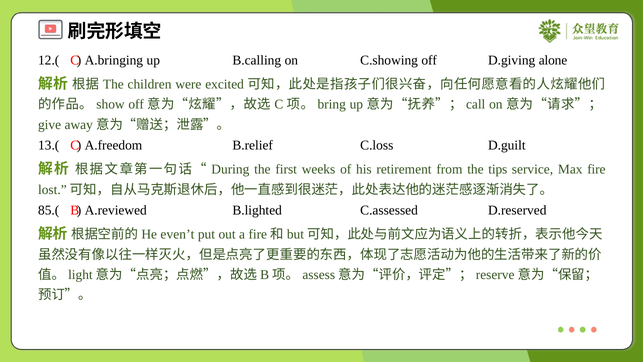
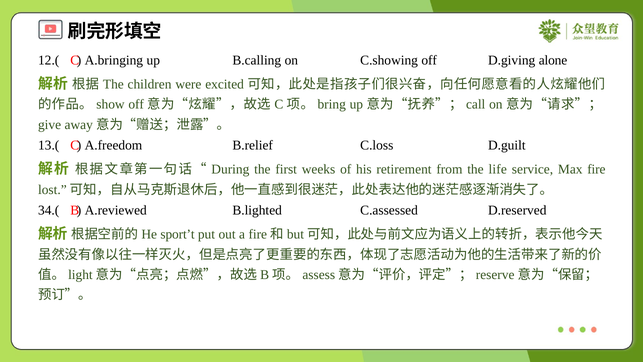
tips: tips -> life
85.(: 85.( -> 34.(
even’t: even’t -> sport’t
